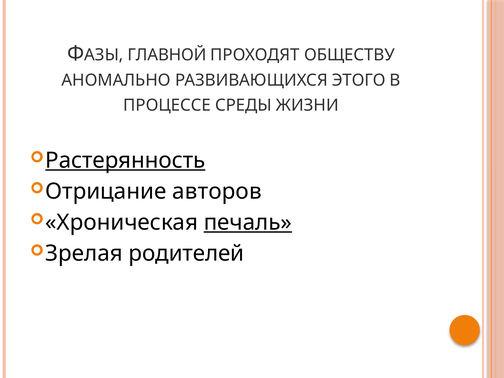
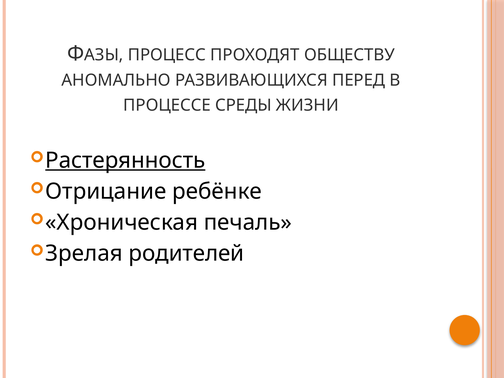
ГЛАВНОЙ: ГЛАВНОЙ -> ПРОЦЕСС
ЭТОГО: ЭТОГО -> ПЕРЕД
авторов: авторов -> ребёнке
печаль underline: present -> none
